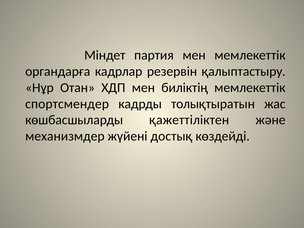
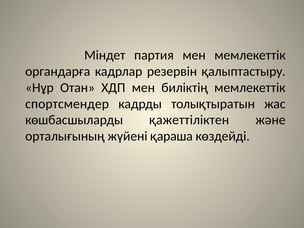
механизмдер: механизмдер -> орталығының
достық: достық -> қараша
